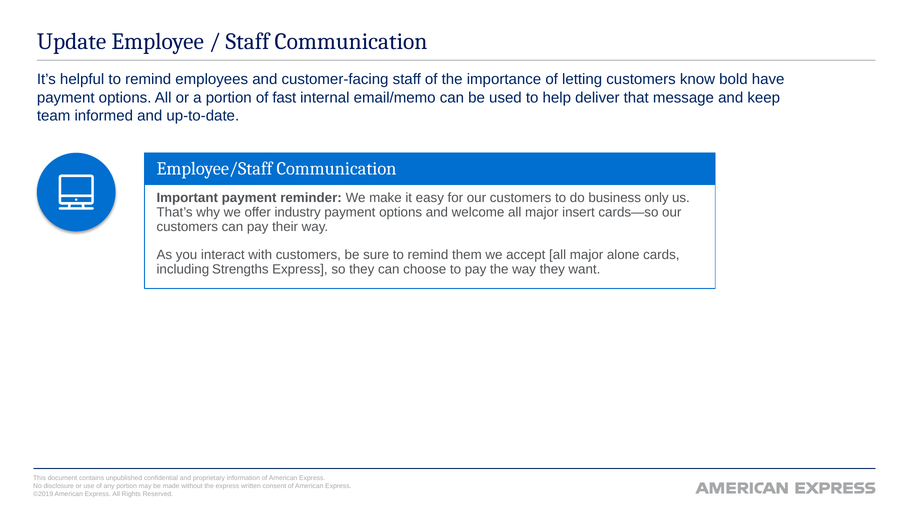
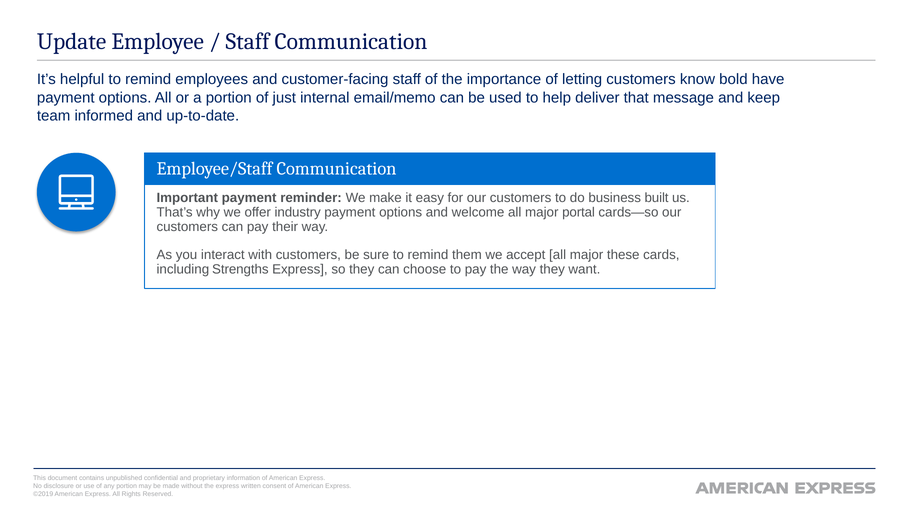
fast: fast -> just
only: only -> built
insert: insert -> portal
alone: alone -> these
